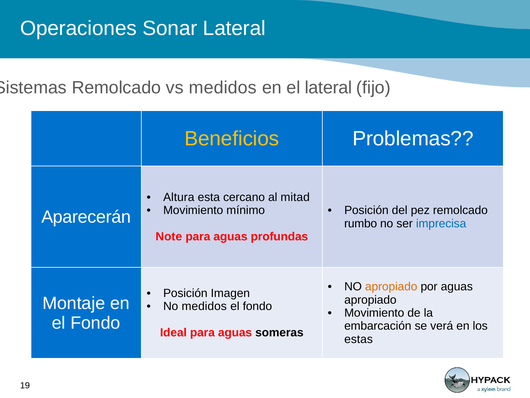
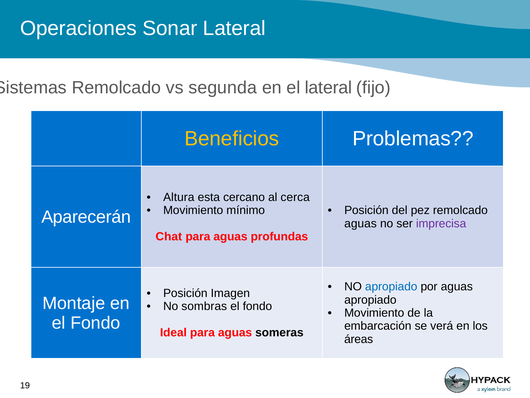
vs medidos: medidos -> segunda
mitad: mitad -> cerca
rumbo at (361, 223): rumbo -> aguas
imprecisa colour: blue -> purple
Note: Note -> Chat
apropiado at (391, 286) colour: orange -> blue
No medidos: medidos -> sombras
estas: estas -> áreas
